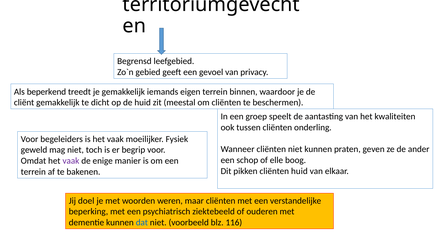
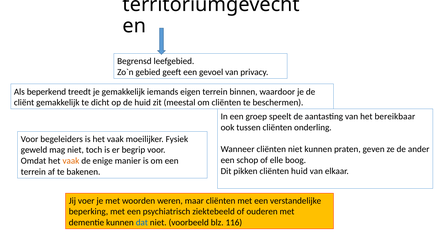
kwaliteiten: kwaliteiten -> bereikbaar
vaak at (71, 161) colour: purple -> orange
doel: doel -> voer
